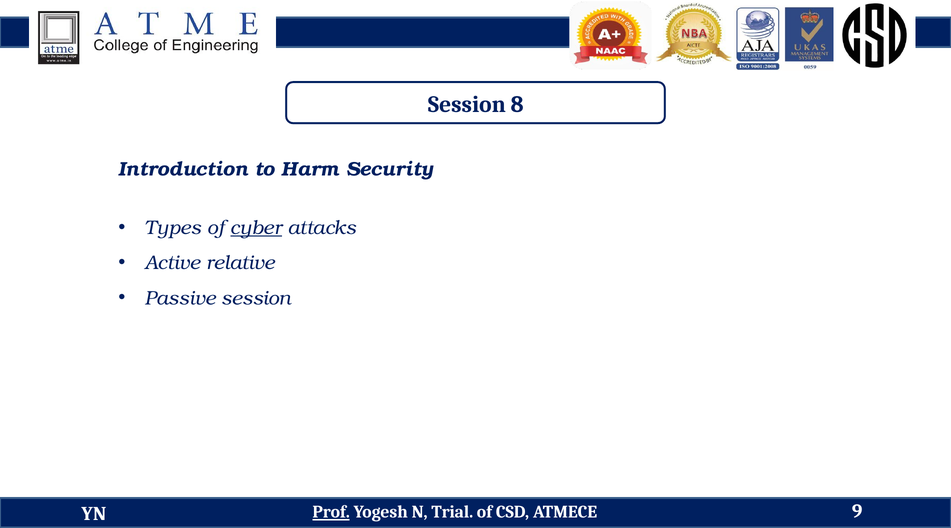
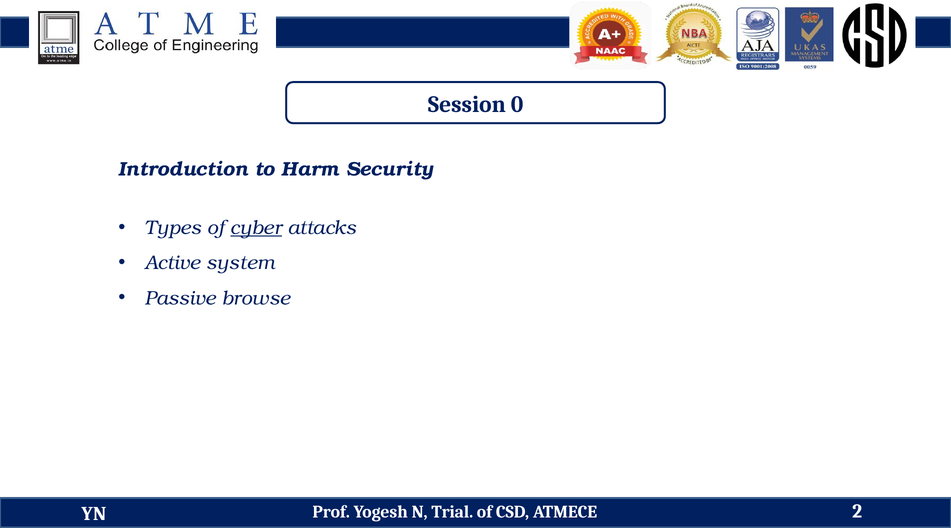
8: 8 -> 0
relative: relative -> system
Passive session: session -> browse
Prof underline: present -> none
9: 9 -> 2
